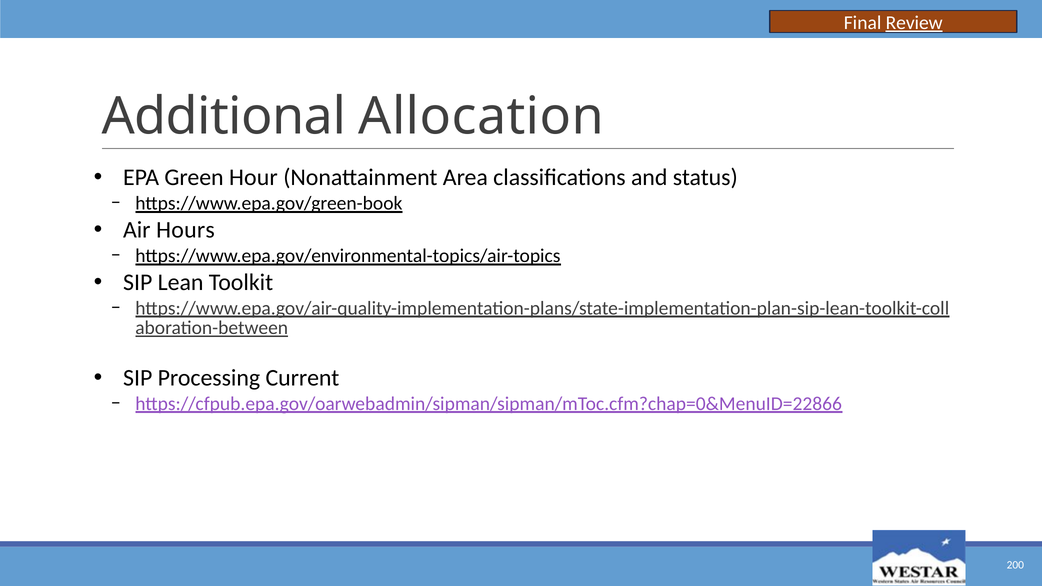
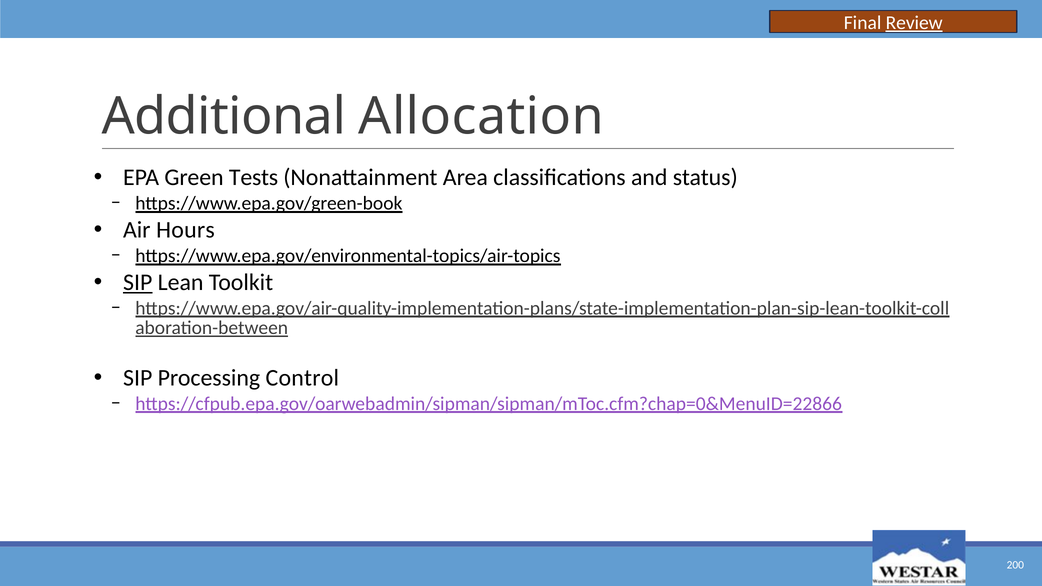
Hour: Hour -> Tests
SIP at (138, 283) underline: none -> present
Current: Current -> Control
